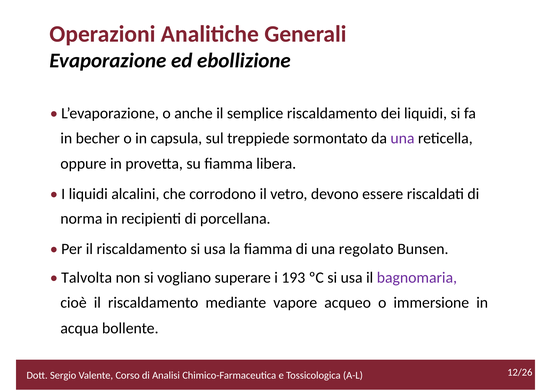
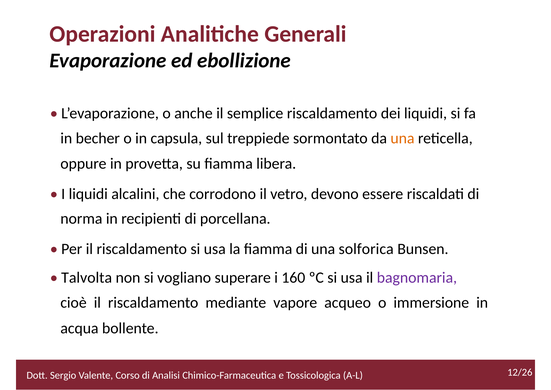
una at (402, 138) colour: purple -> orange
regolato: regolato -> solforica
193: 193 -> 160
